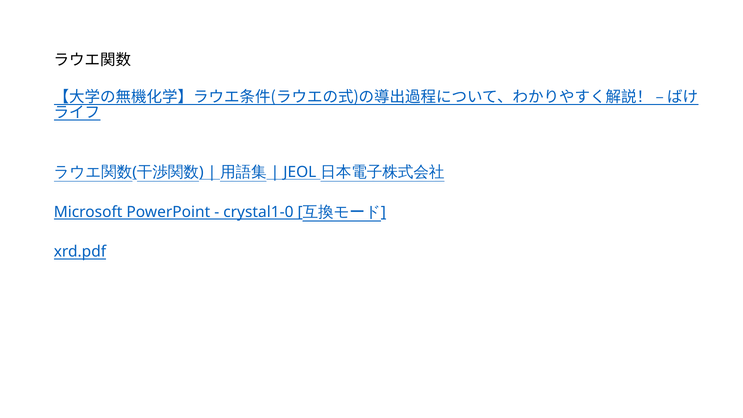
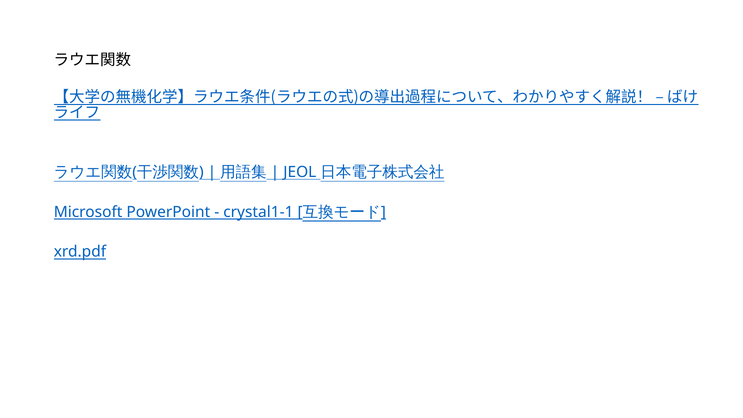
crystal1-0: crystal1-0 -> crystal1-1
